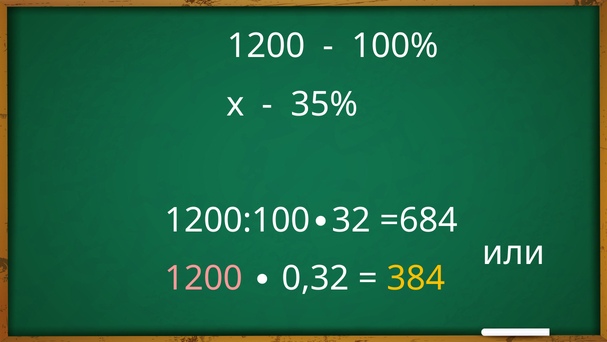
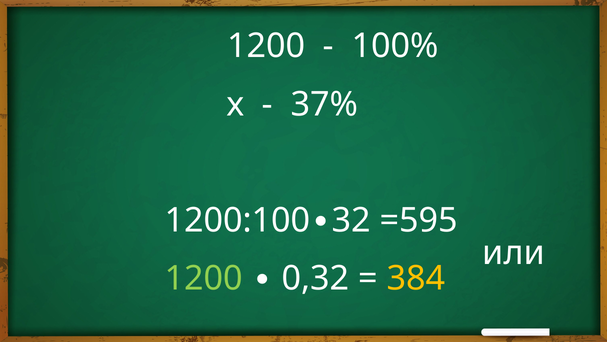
35%: 35% -> 37%
=684: =684 -> =595
1200 at (204, 278) colour: pink -> light green
